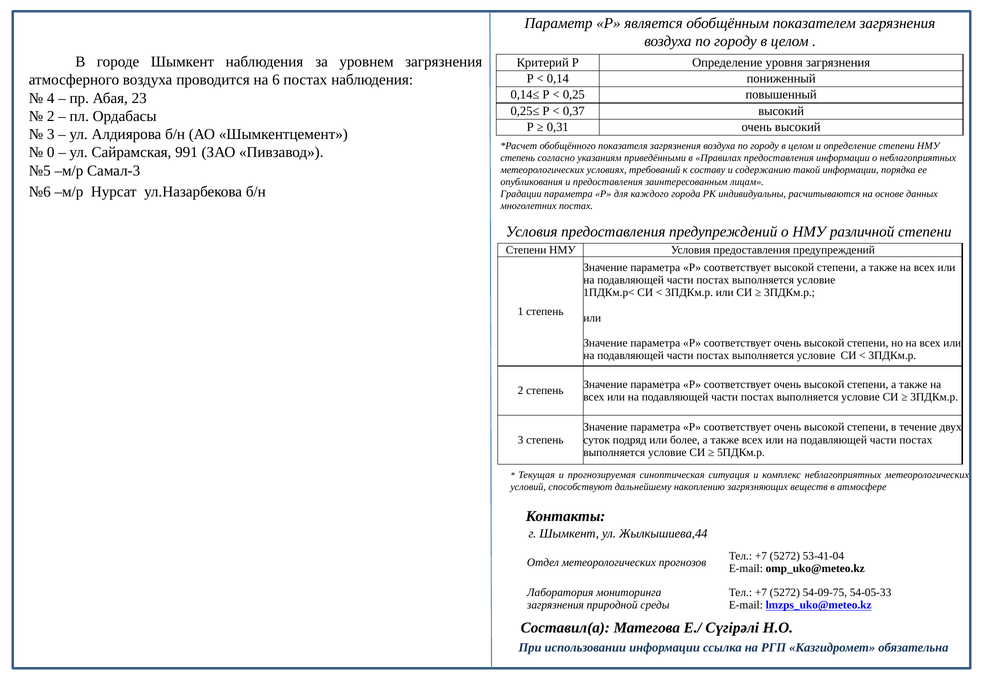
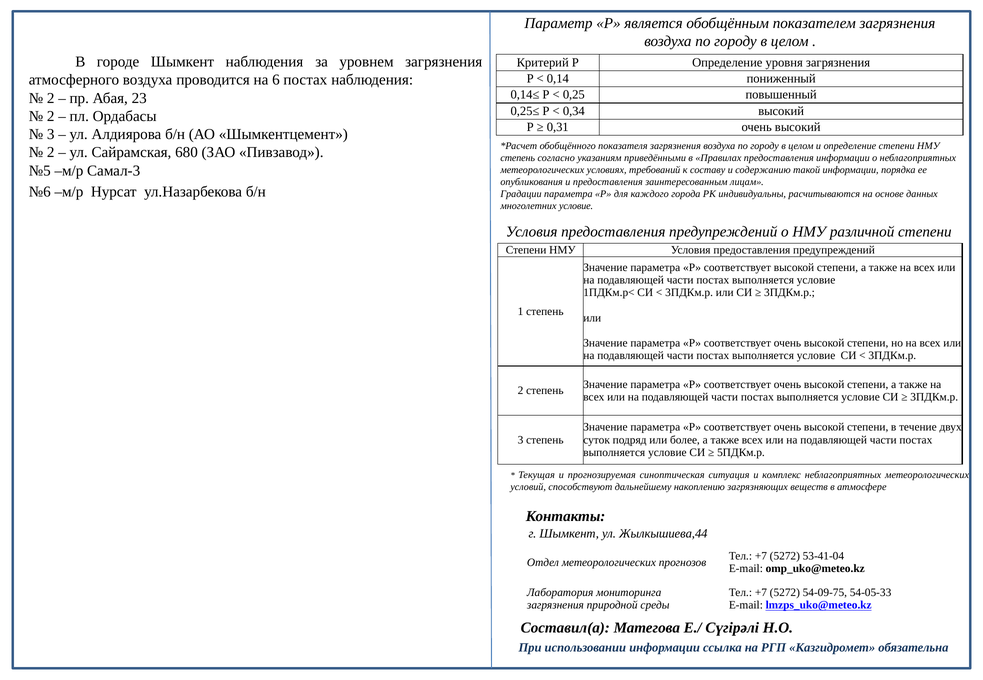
4 at (51, 98): 4 -> 2
0,37: 0,37 -> 0,34
0 at (51, 153): 0 -> 2
991: 991 -> 680
многолетних постах: постах -> условие
